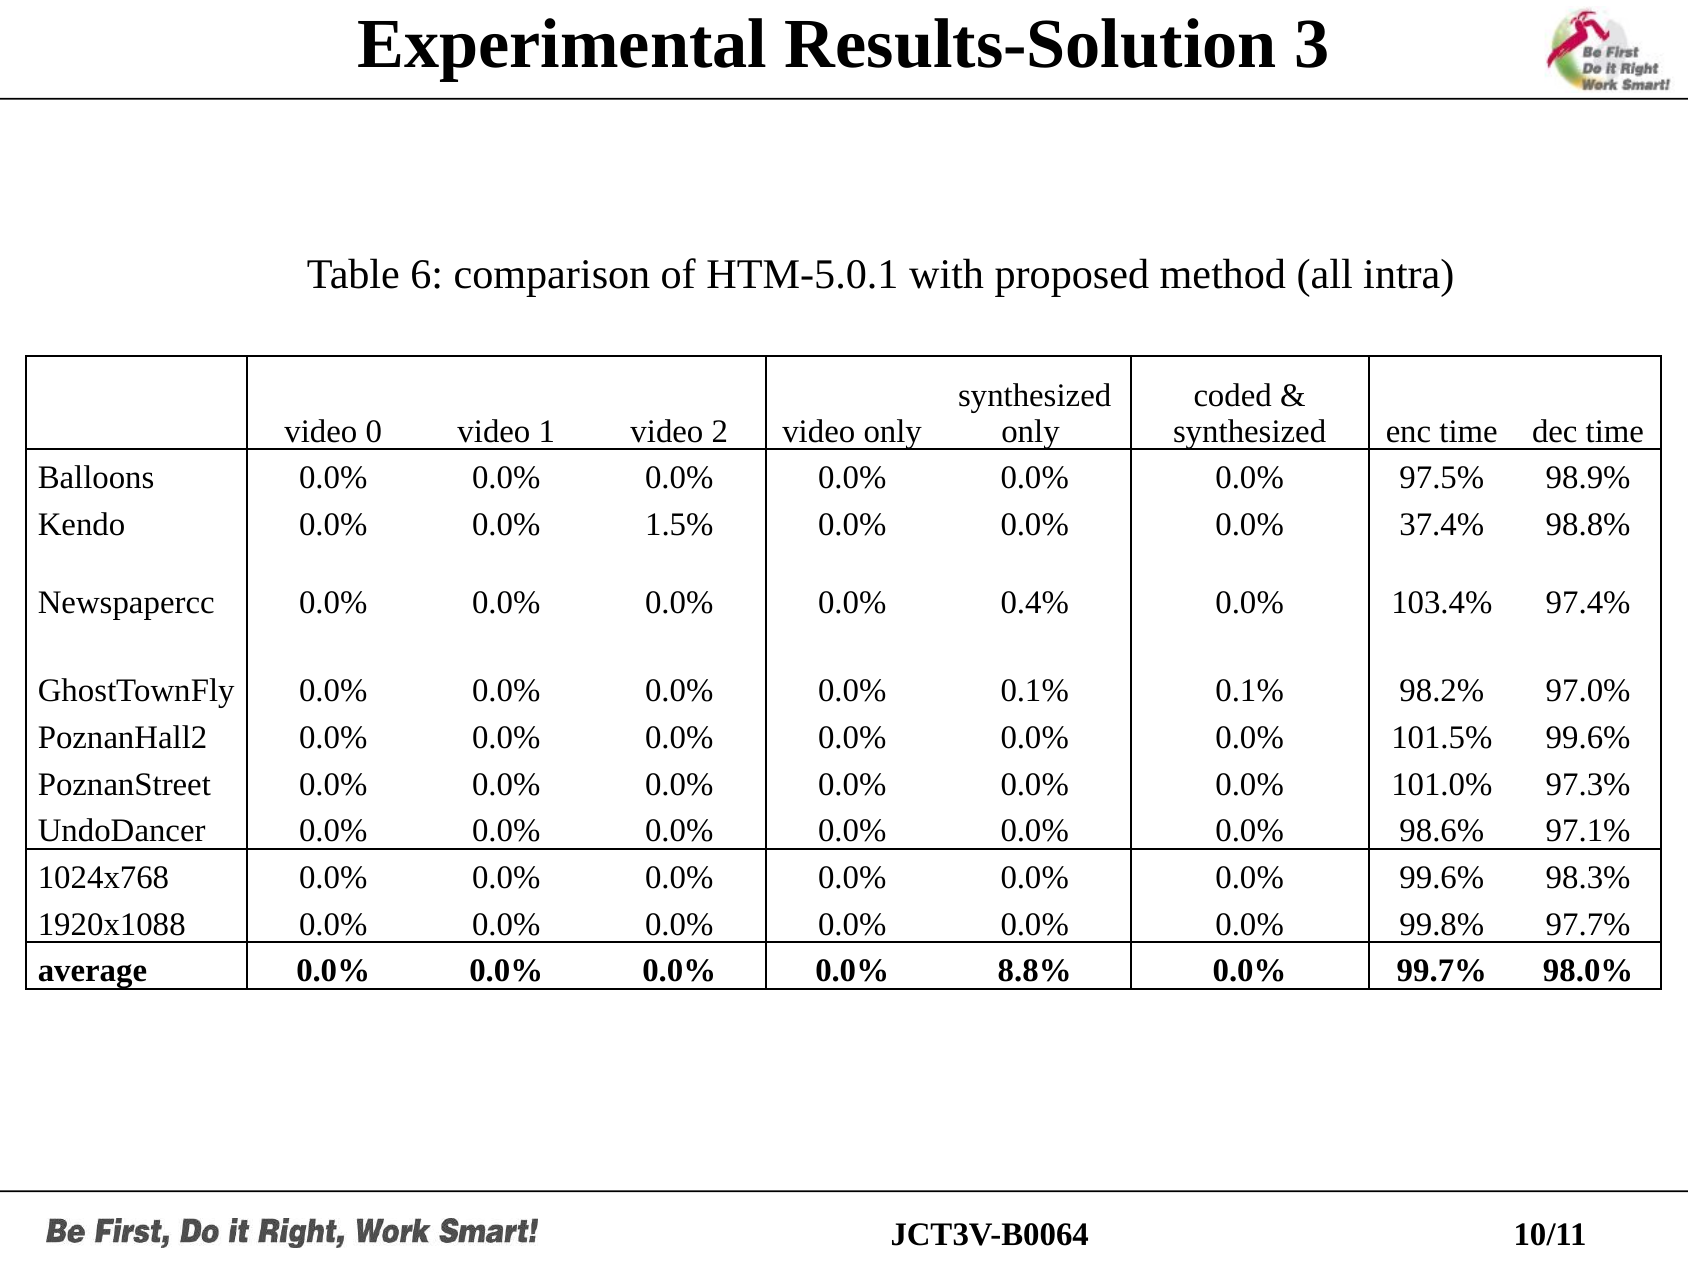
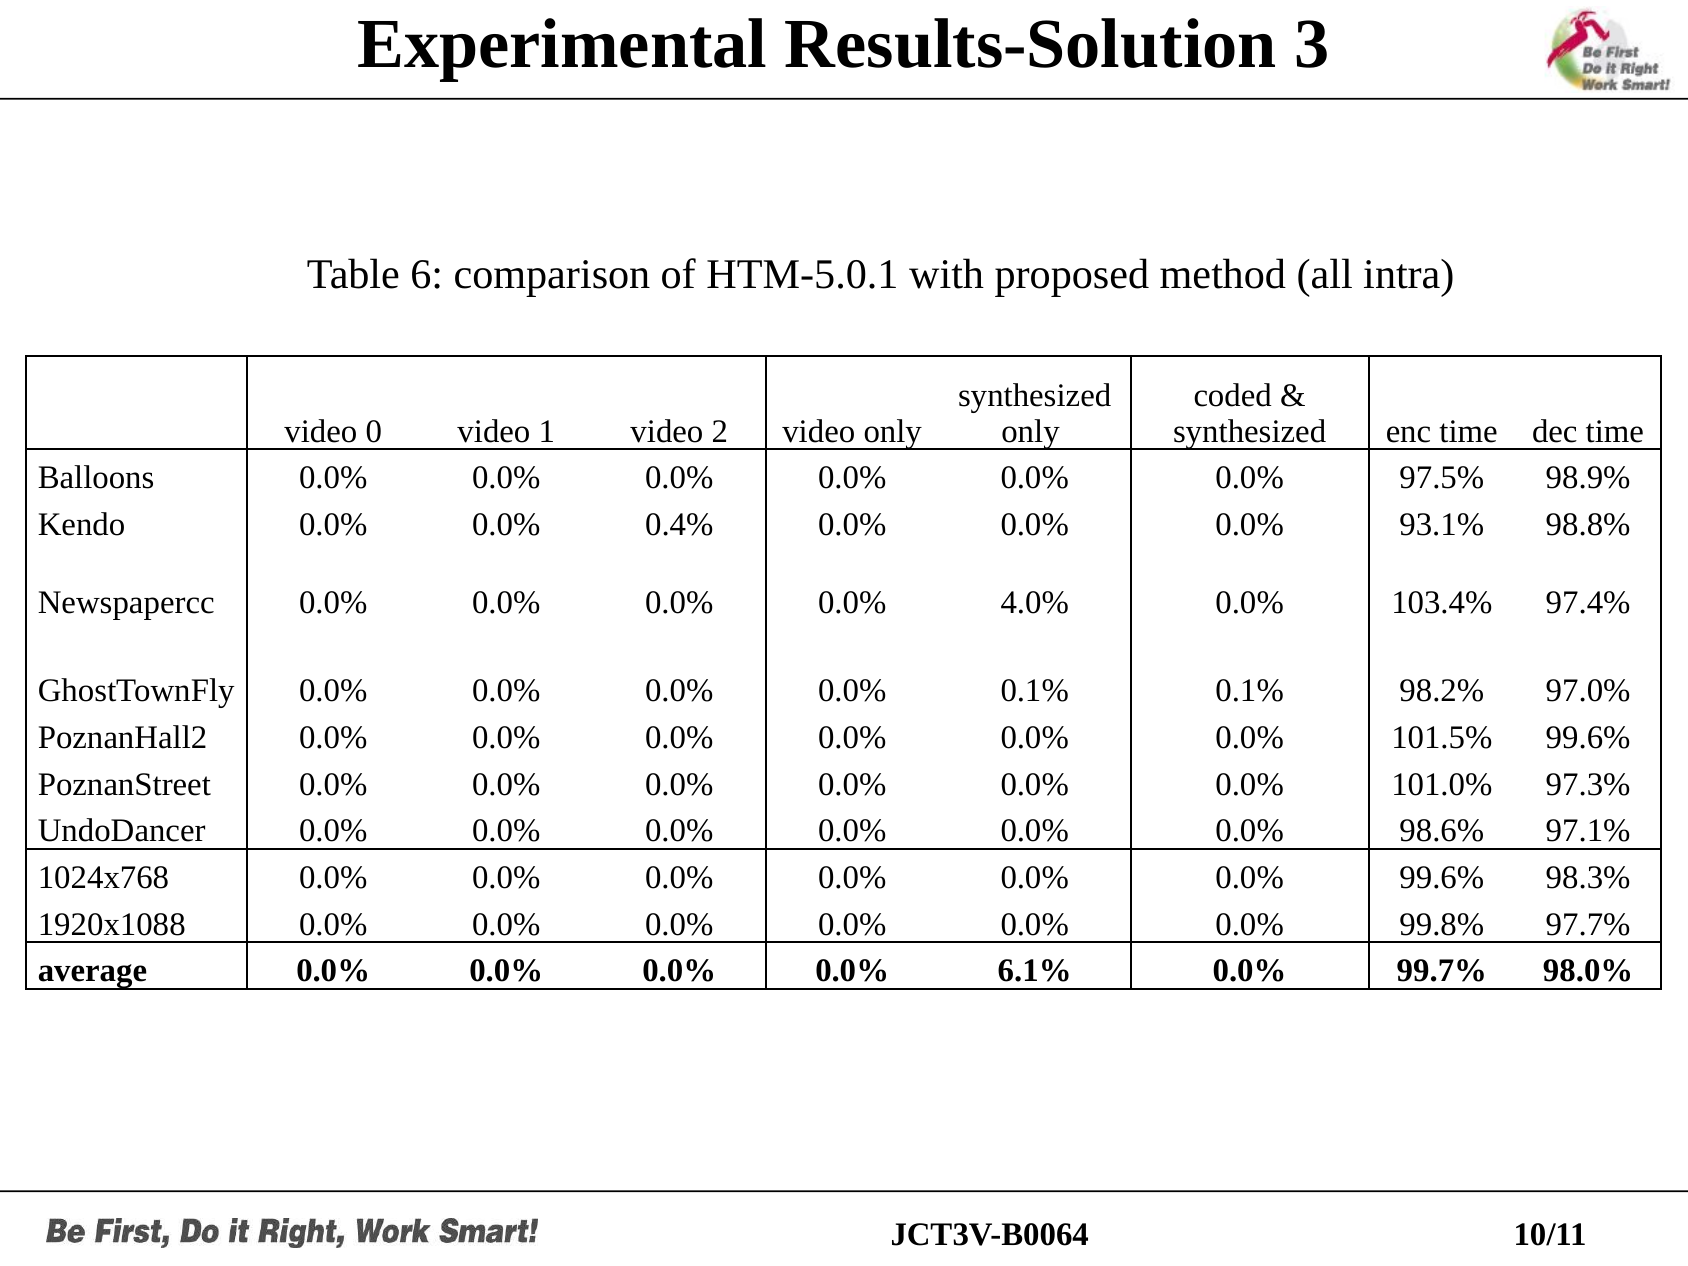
1.5%: 1.5% -> 0.4%
37.4%: 37.4% -> 93.1%
0.4%: 0.4% -> 4.0%
8.8%: 8.8% -> 6.1%
